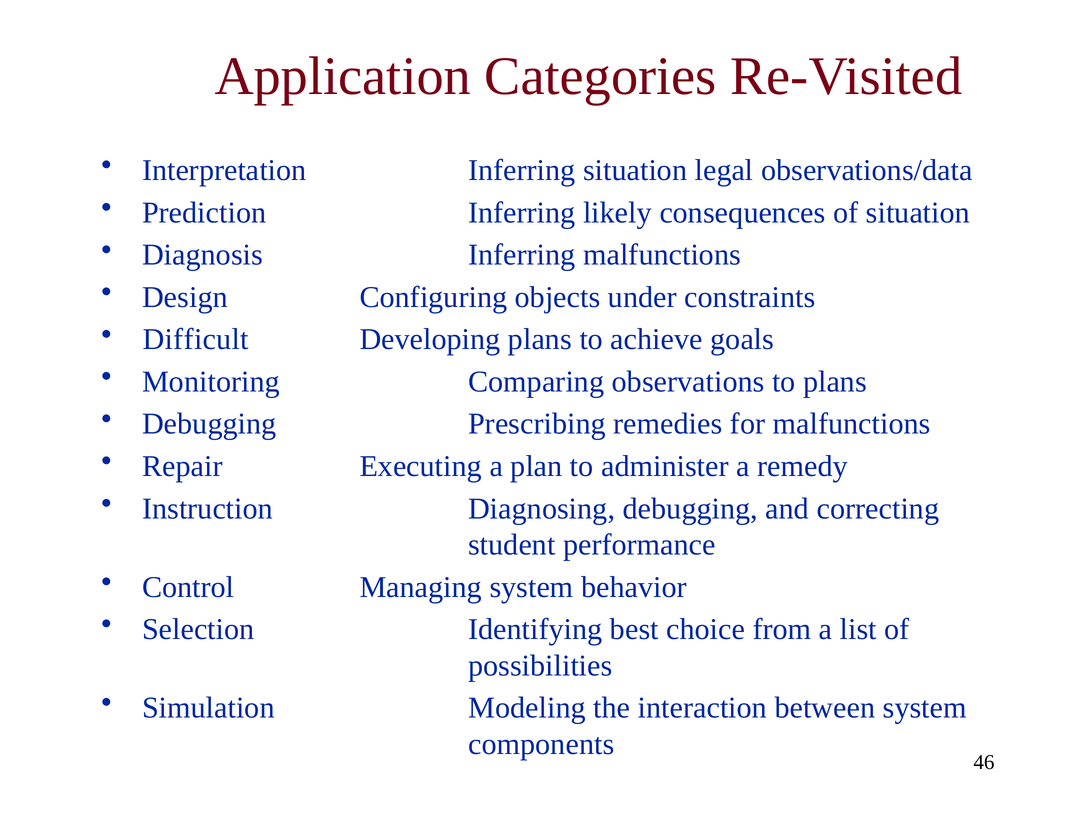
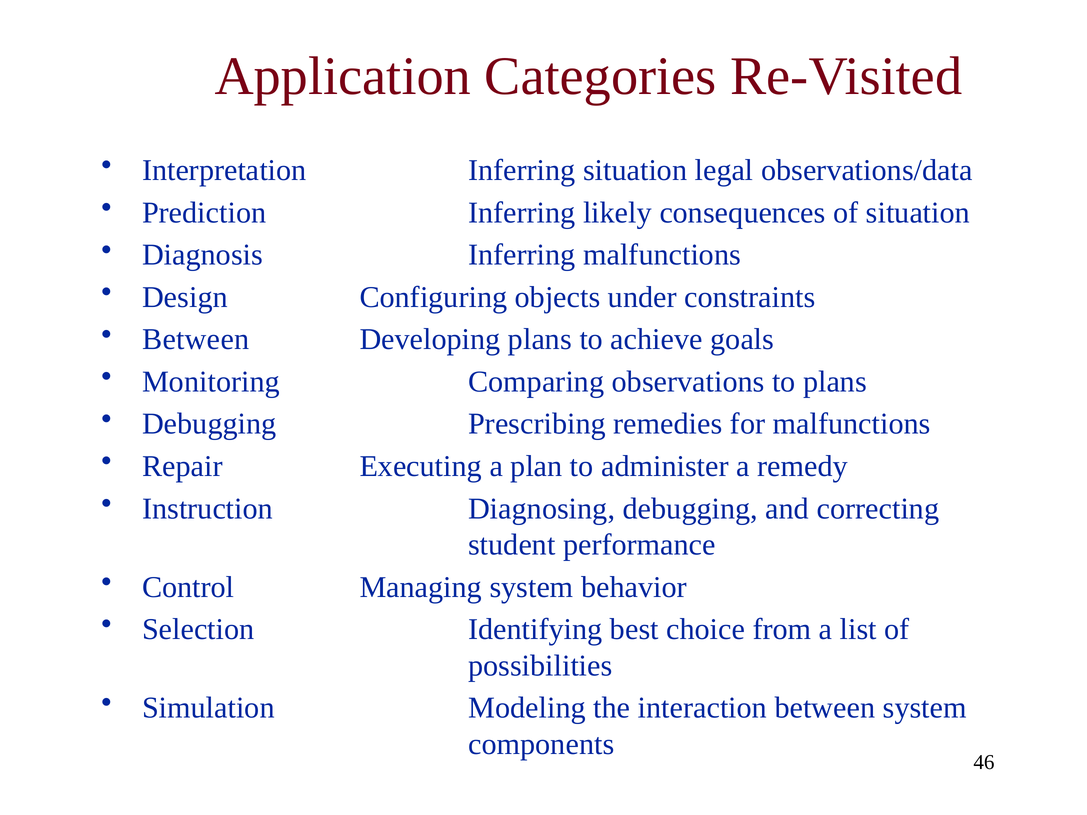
Difficult at (196, 340): Difficult -> Between
